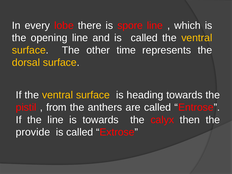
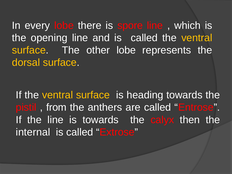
other time: time -> lobe
provide: provide -> internal
